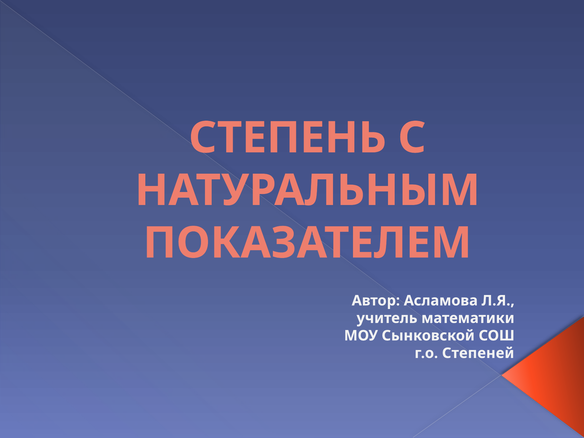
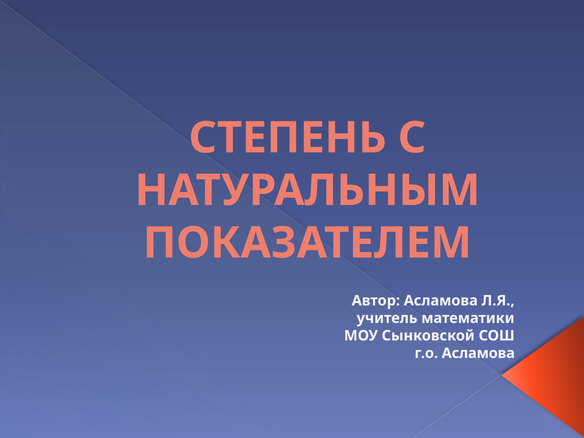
г.о Степеней: Степеней -> Асламова
